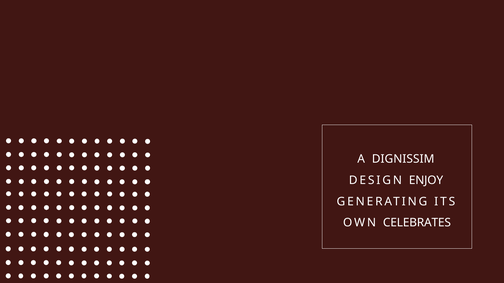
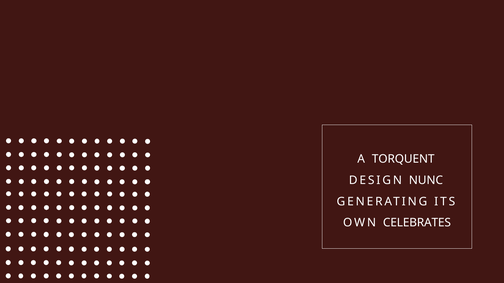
DIGNISSIM: DIGNISSIM -> TORQUENT
ENJOY: ENJOY -> NUNC
